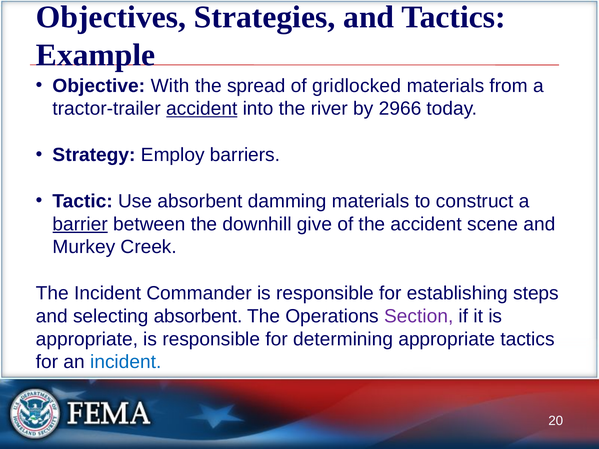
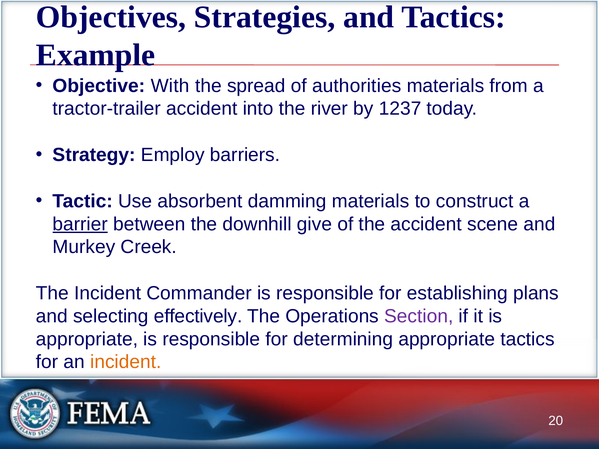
gridlocked: gridlocked -> authorities
accident at (202, 109) underline: present -> none
2966: 2966 -> 1237
steps: steps -> plans
selecting absorbent: absorbent -> effectively
incident at (126, 362) colour: blue -> orange
